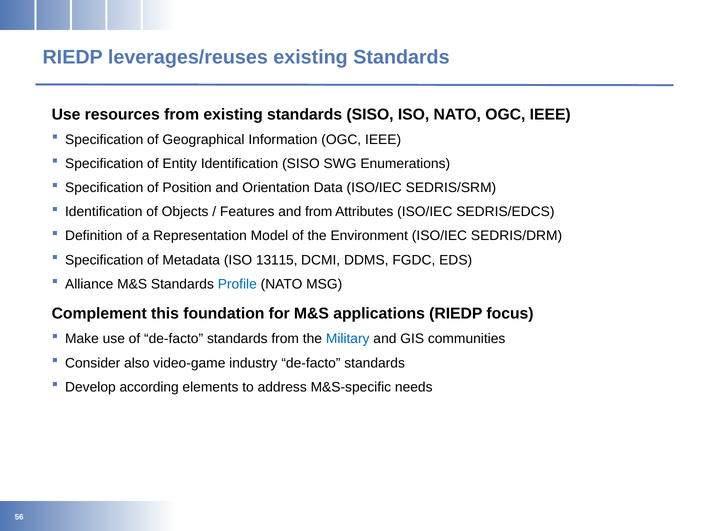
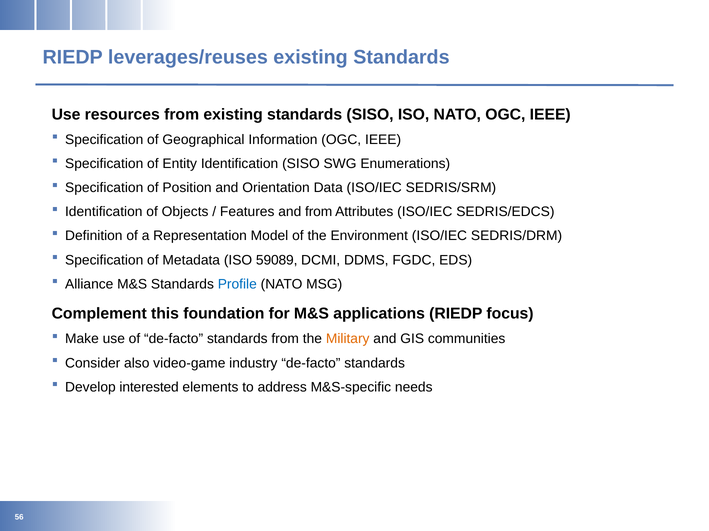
13115: 13115 -> 59089
Military colour: blue -> orange
according: according -> interested
